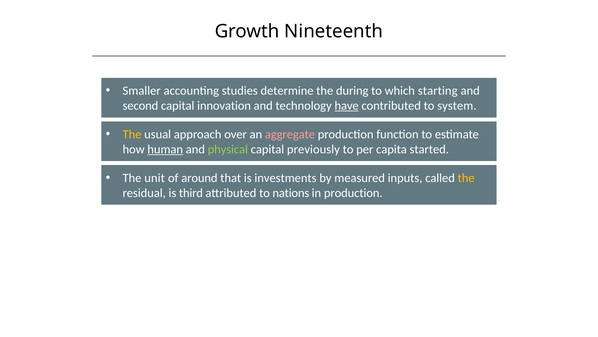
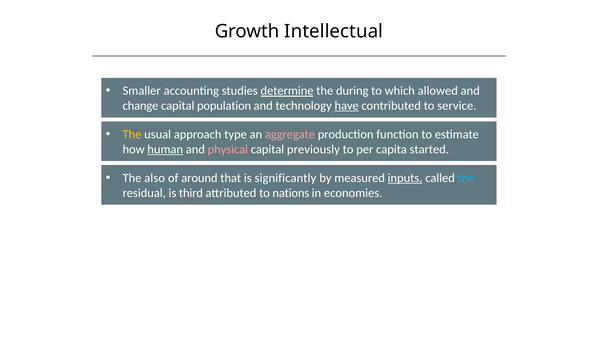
Nineteenth: Nineteenth -> Intellectual
determine underline: none -> present
starting: starting -> allowed
second: second -> change
innovation: innovation -> population
system: system -> service
over: over -> type
physical colour: light green -> pink
unit: unit -> also
investments: investments -> significantly
inputs underline: none -> present
the at (466, 178) colour: yellow -> light blue
in production: production -> economies
